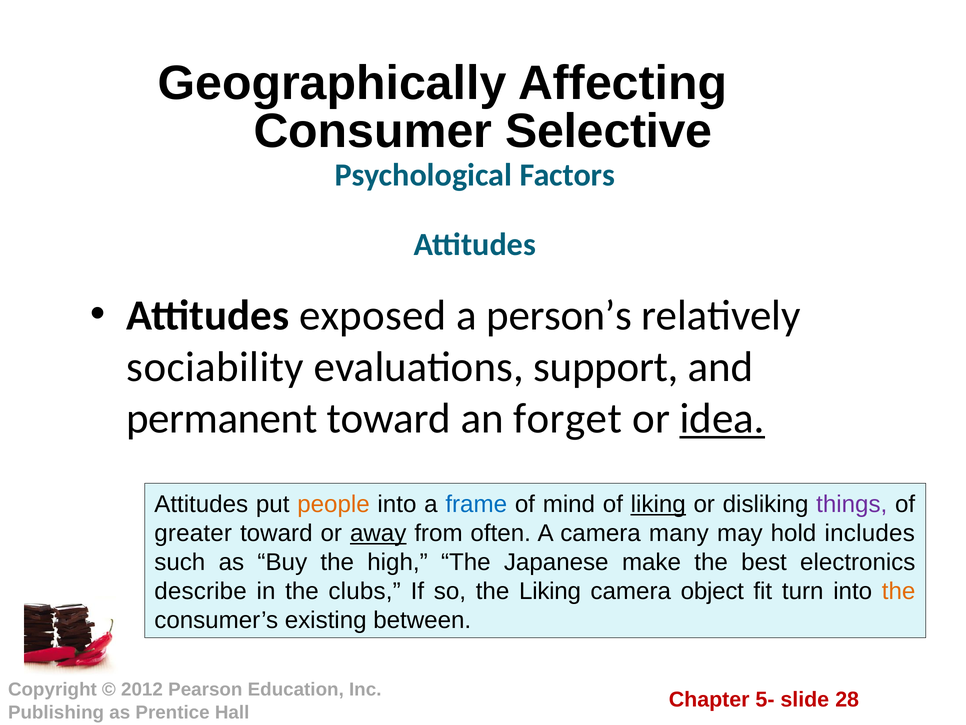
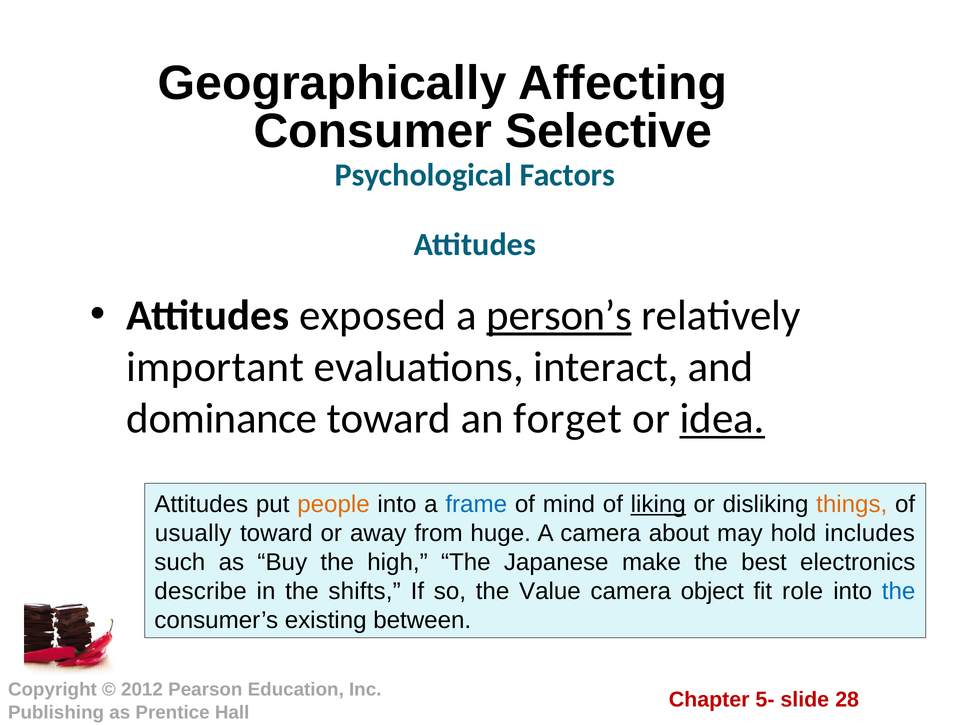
person’s underline: none -> present
sociability: sociability -> important
support: support -> interact
permanent: permanent -> dominance
things colour: purple -> orange
greater: greater -> usually
away underline: present -> none
often: often -> huge
many: many -> about
clubs: clubs -> shifts
the Liking: Liking -> Value
turn: turn -> role
the at (899, 591) colour: orange -> blue
